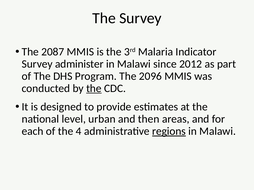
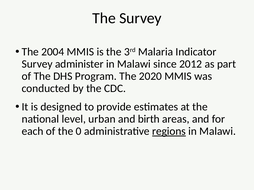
2087: 2087 -> 2004
2096: 2096 -> 2020
the at (94, 89) underline: present -> none
then: then -> birth
4: 4 -> 0
